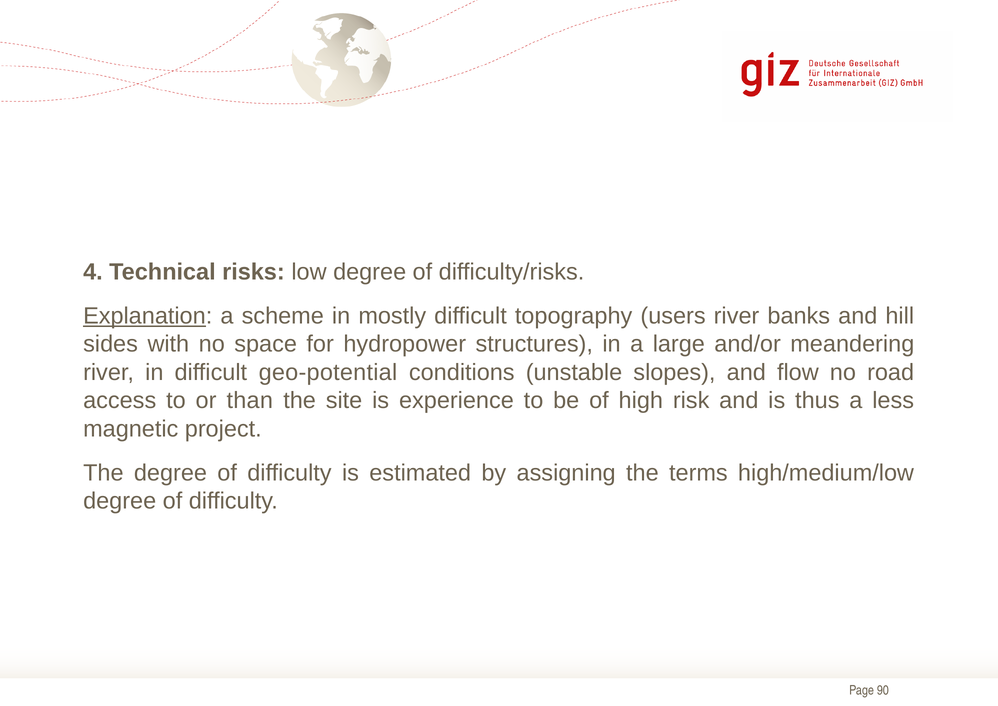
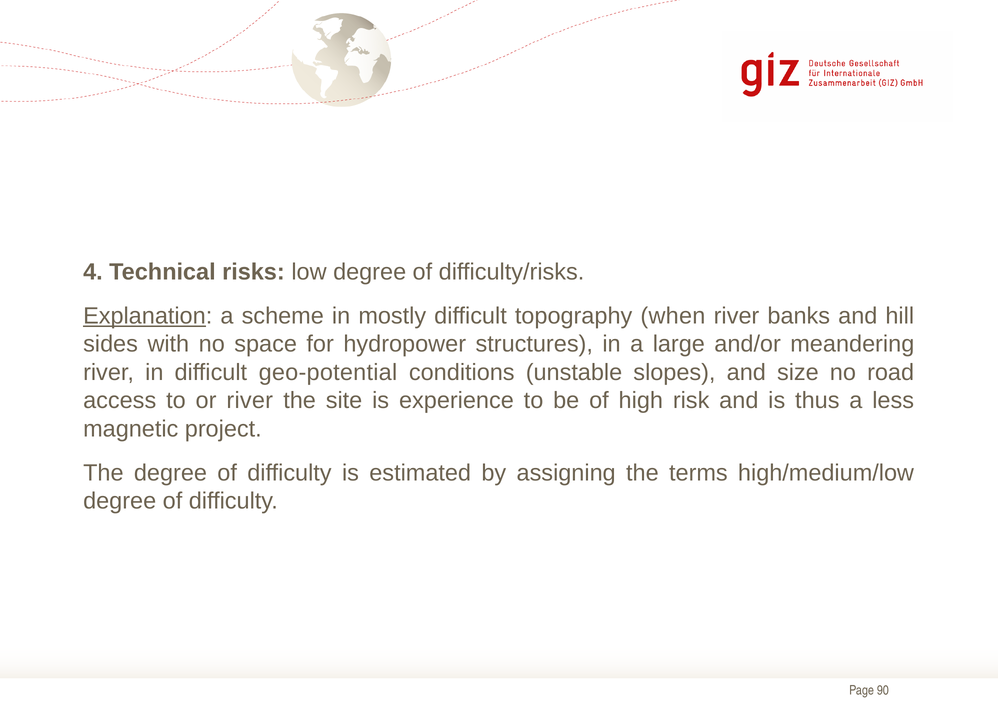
users: users -> when
flow: flow -> size
or than: than -> river
